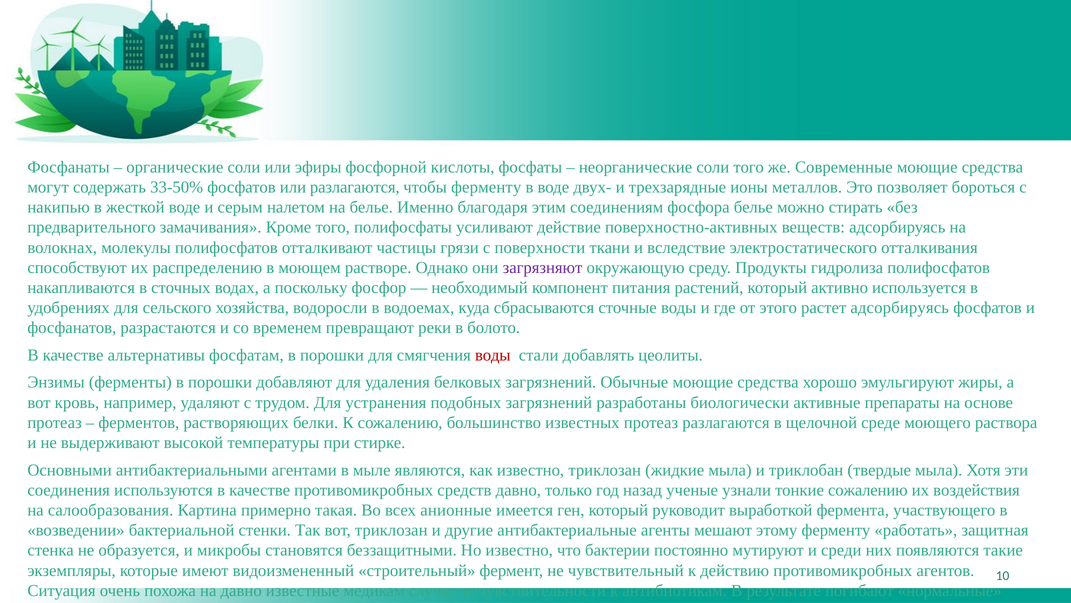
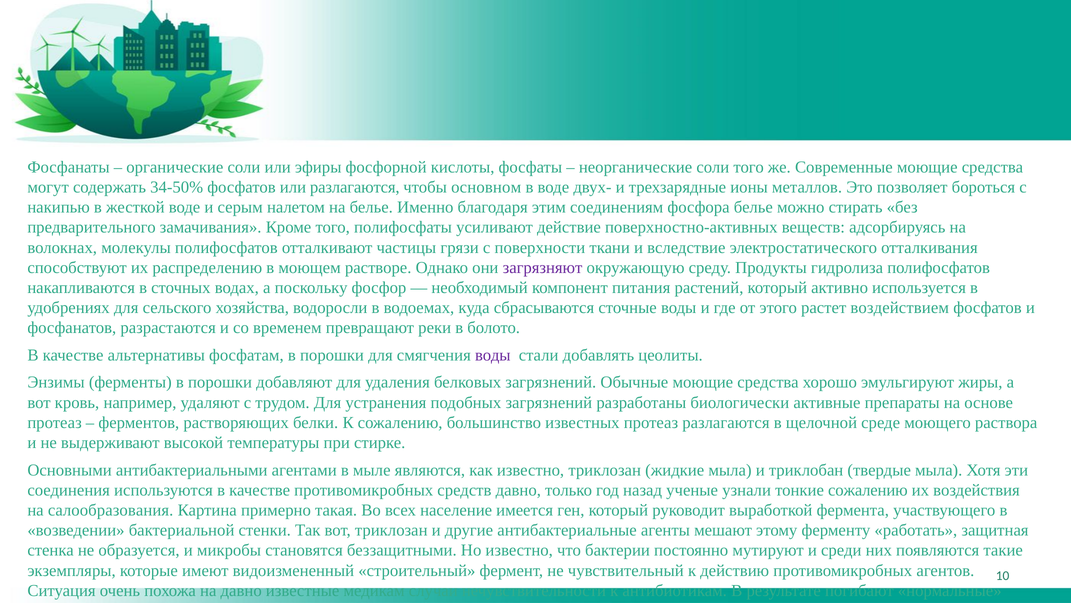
33-50%: 33-50% -> 34-50%
чтобы ферменту: ферменту -> основном
растет адсорбируясь: адсорбируясь -> воздействием
воды at (493, 355) colour: red -> purple
анионные: анионные -> население
